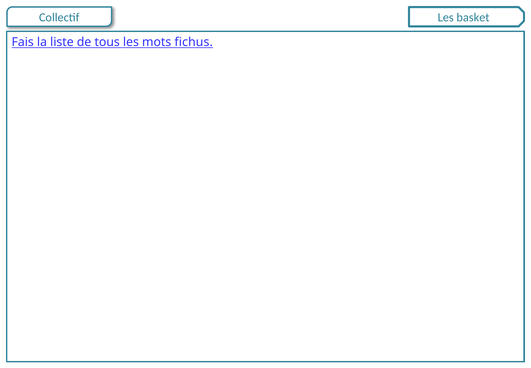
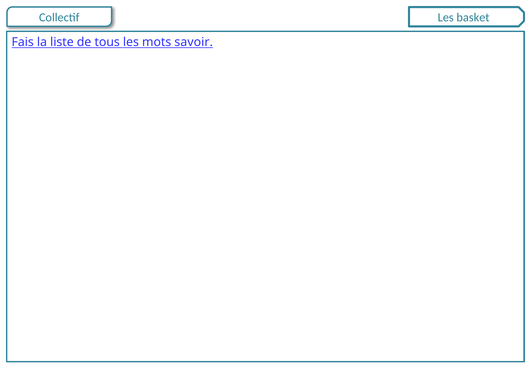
fichus: fichus -> savoir
